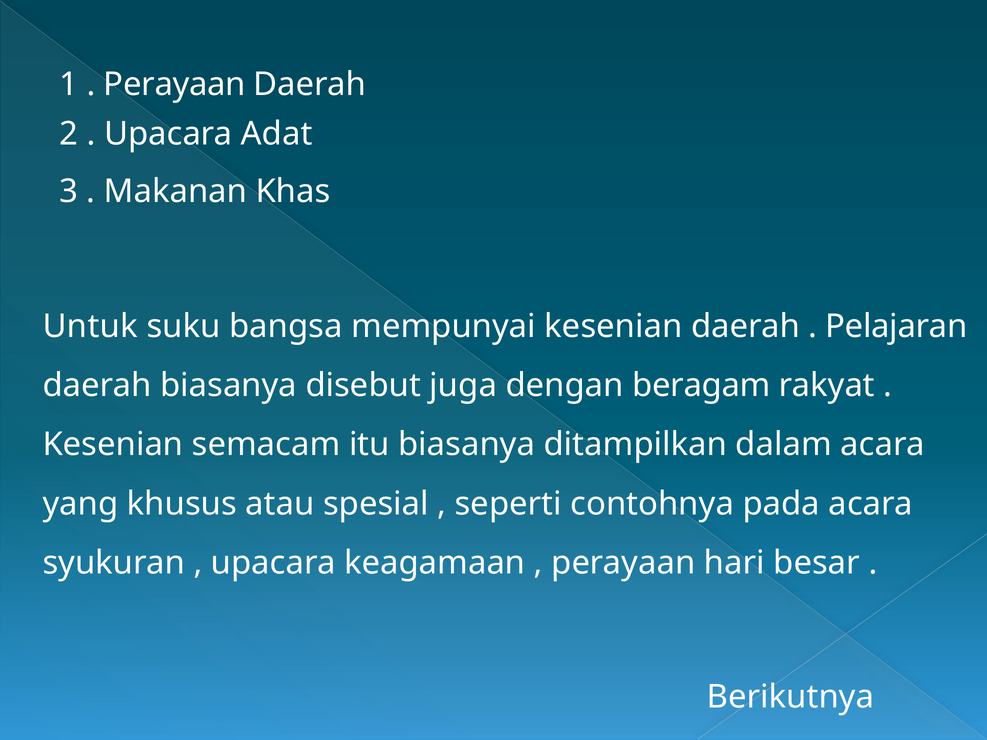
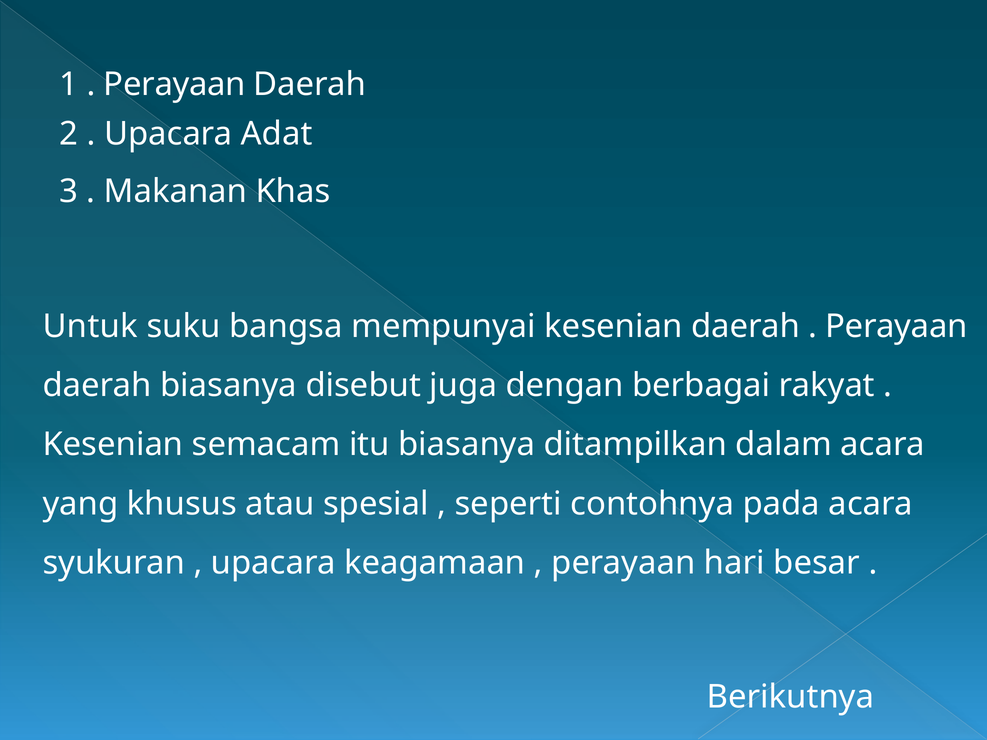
Pelajaran at (896, 326): Pelajaran -> Perayaan
beragam: beragam -> berbagai
